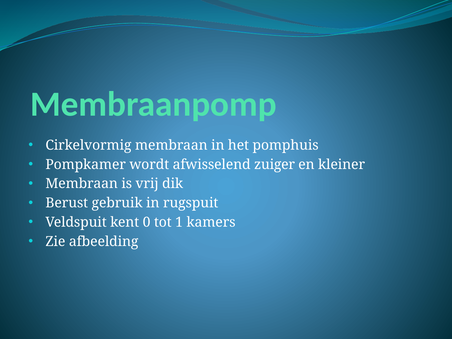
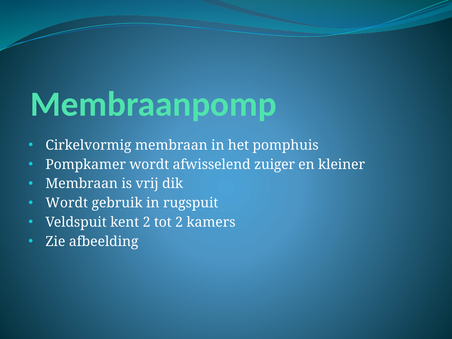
Berust at (67, 203): Berust -> Wordt
kent 0: 0 -> 2
tot 1: 1 -> 2
